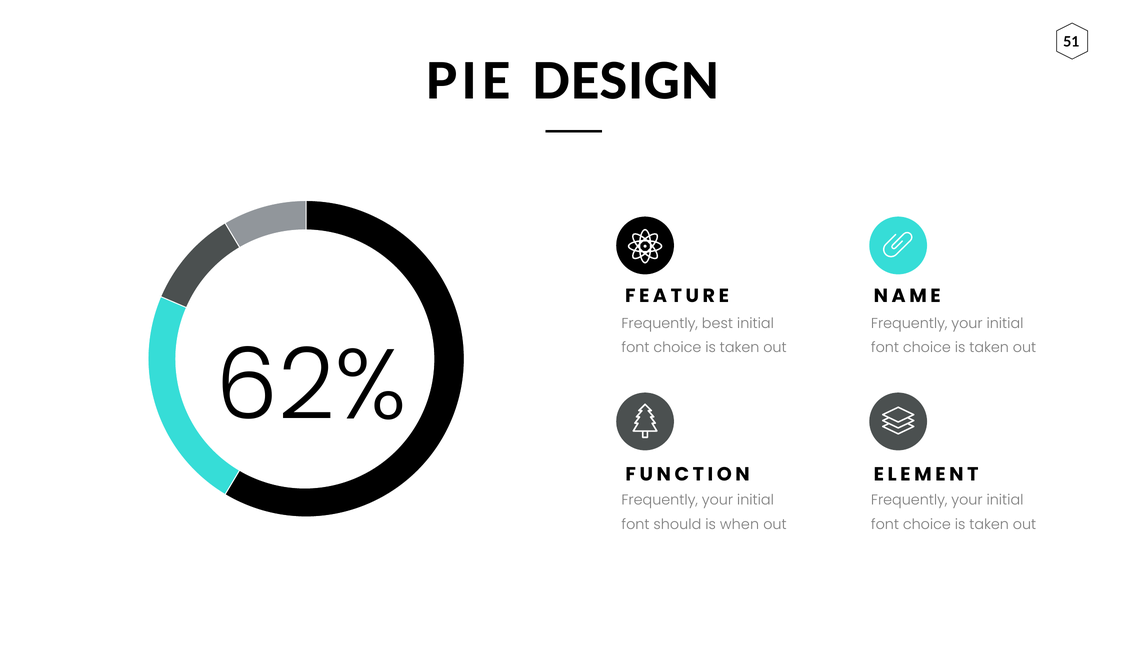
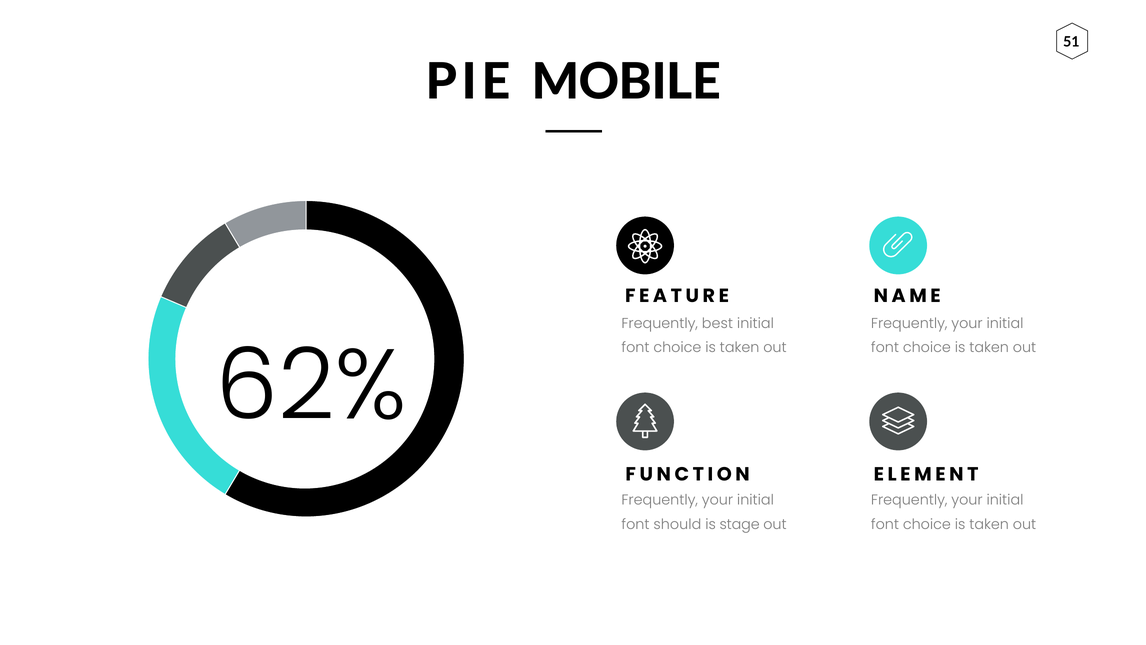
DESIGN: DESIGN -> MOBILE
when: when -> stage
